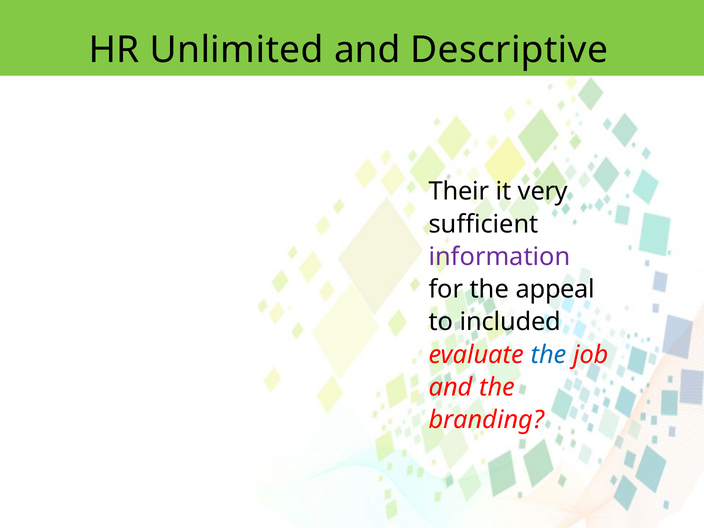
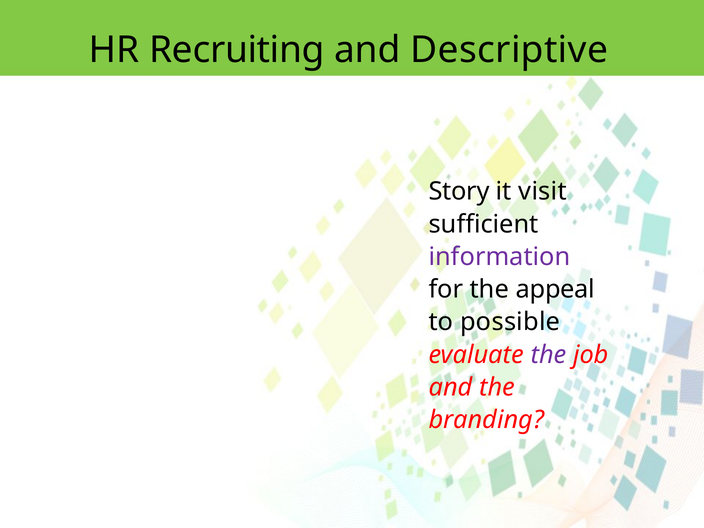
Unlimited: Unlimited -> Recruiting
Their: Their -> Story
very: very -> visit
included: included -> possible
the at (548, 355) colour: blue -> purple
